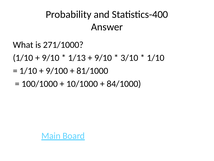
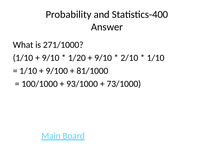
1/13: 1/13 -> 1/20
3/10: 3/10 -> 2/10
10/1000: 10/1000 -> 93/1000
84/1000: 84/1000 -> 73/1000
